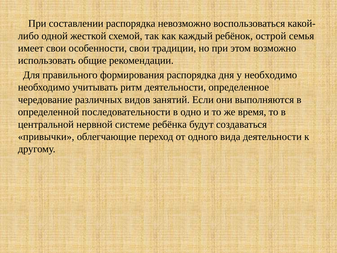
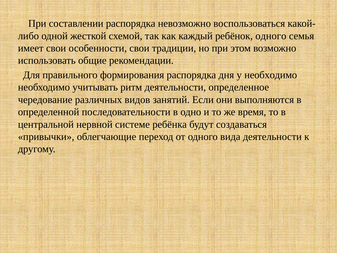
ребёнок острой: острой -> одного
